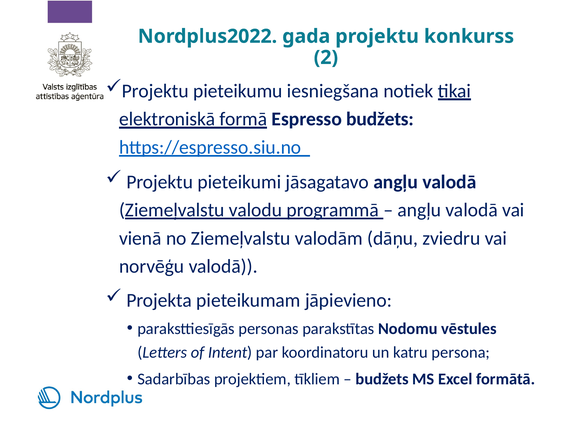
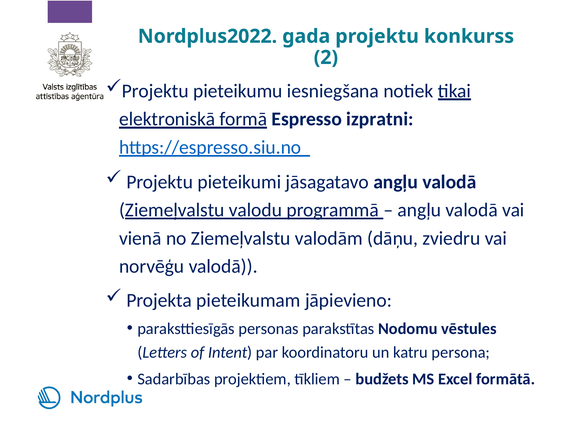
Espresso budžets: budžets -> izpratni
